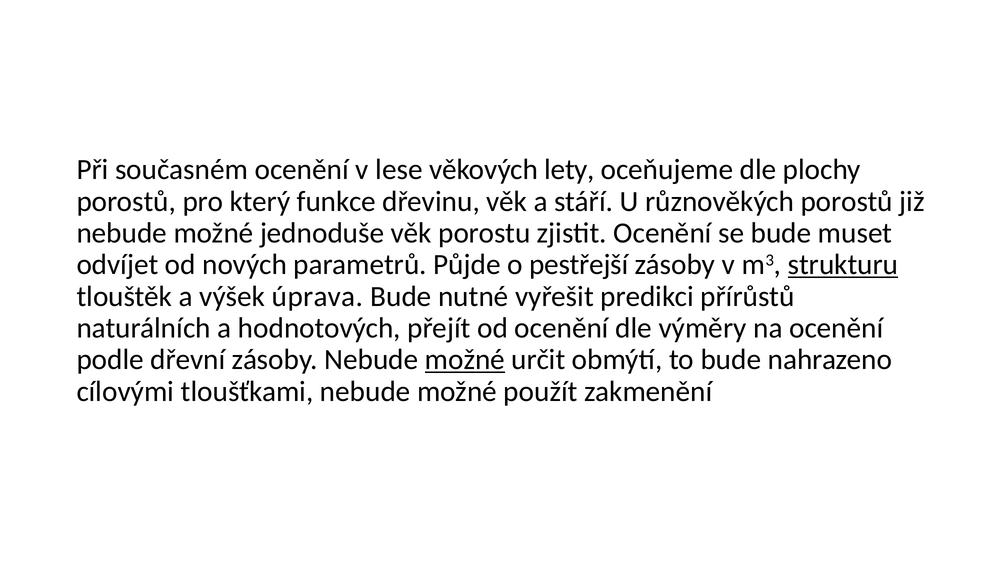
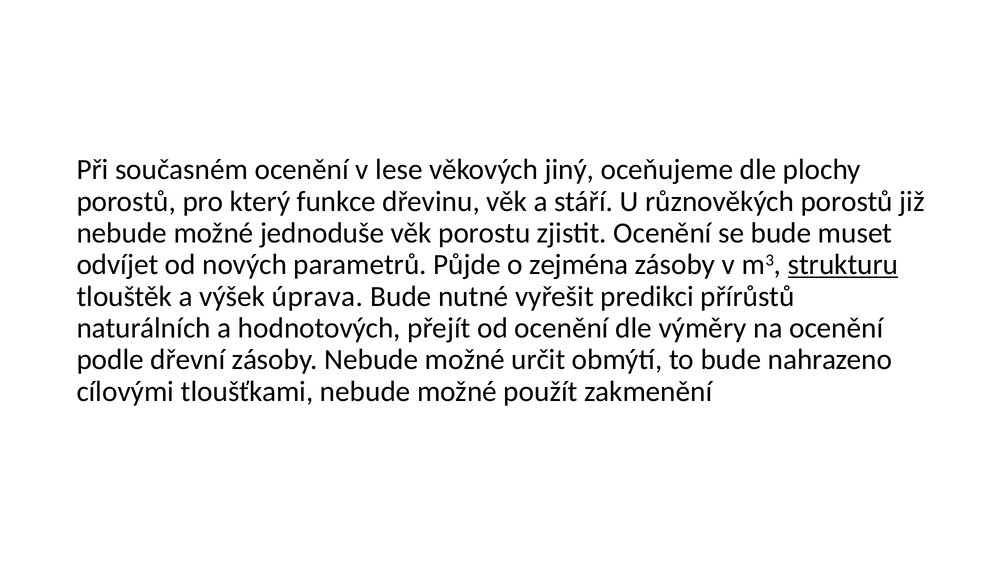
lety: lety -> jiný
pestřejší: pestřejší -> zejména
možné at (465, 360) underline: present -> none
